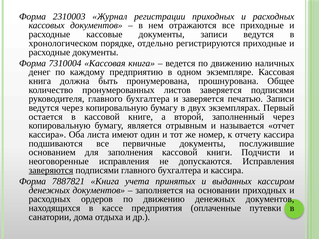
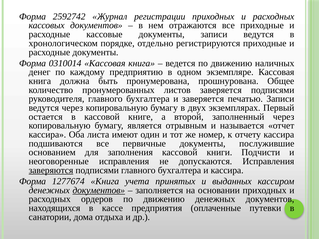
2310003: 2310003 -> 2592742
7310004: 7310004 -> 0310014
7887821: 7887821 -> 1277674
документов at (99, 190) underline: none -> present
